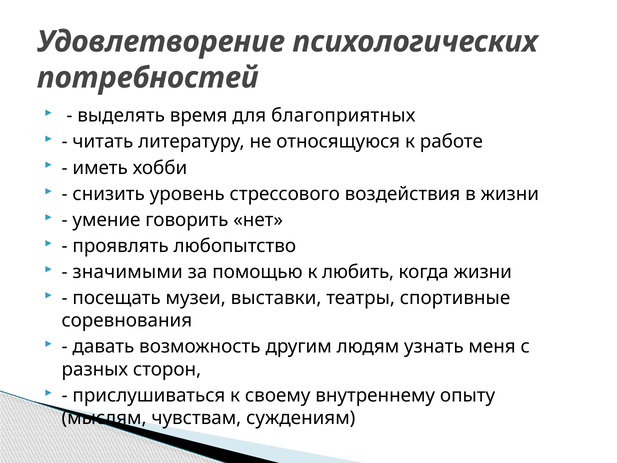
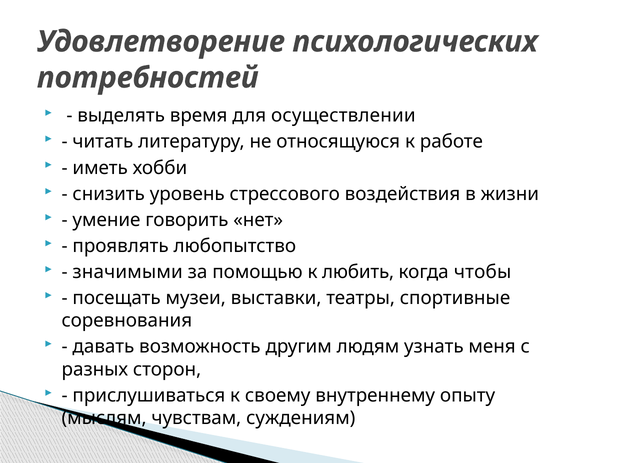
благоприятных: благоприятных -> осуществлении
когда жизни: жизни -> чтобы
